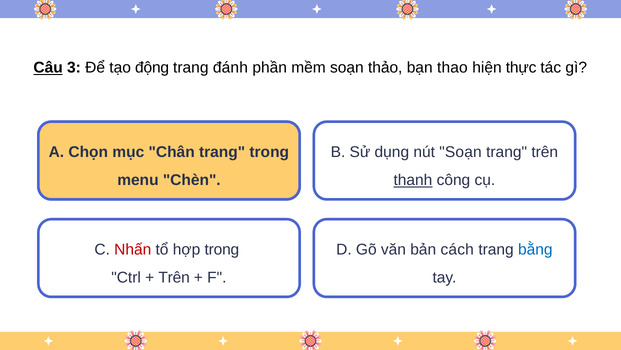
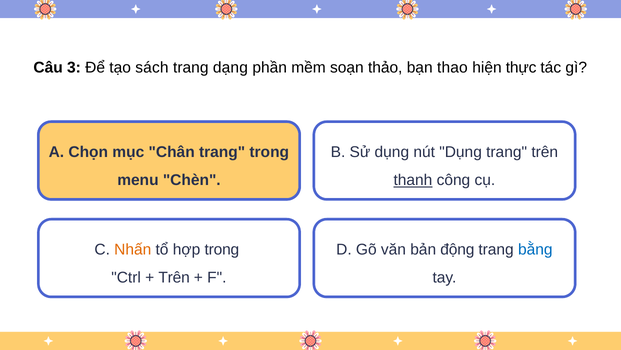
Câu underline: present -> none
động: động -> sách
đánh: đánh -> dạng
nút Soạn: Soạn -> Dụng
Nhấn colour: red -> orange
cách: cách -> động
